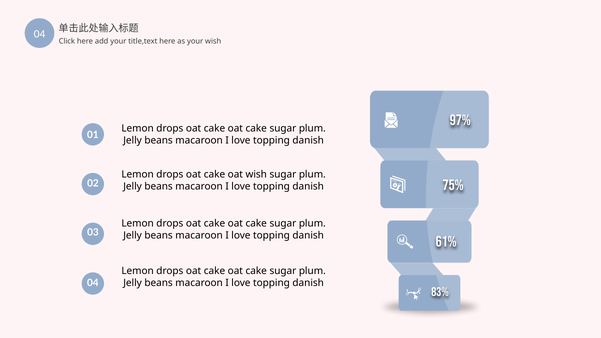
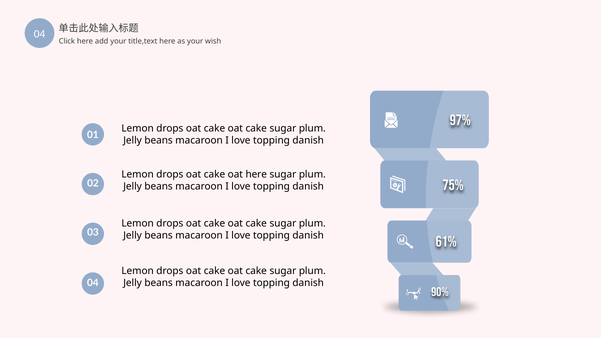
oat wish: wish -> here
83%: 83% -> 90%
